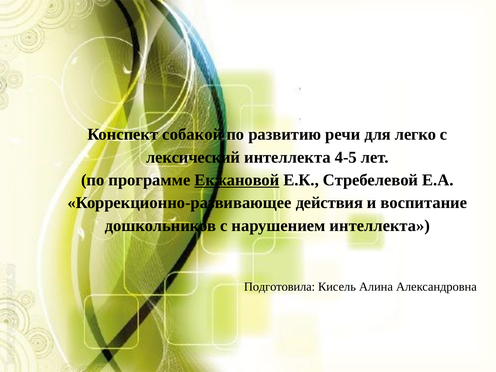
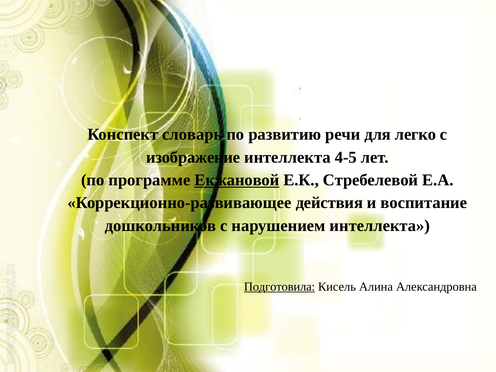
собакой: собакой -> словарь
лексический: лексический -> изображение
Подготовила underline: none -> present
